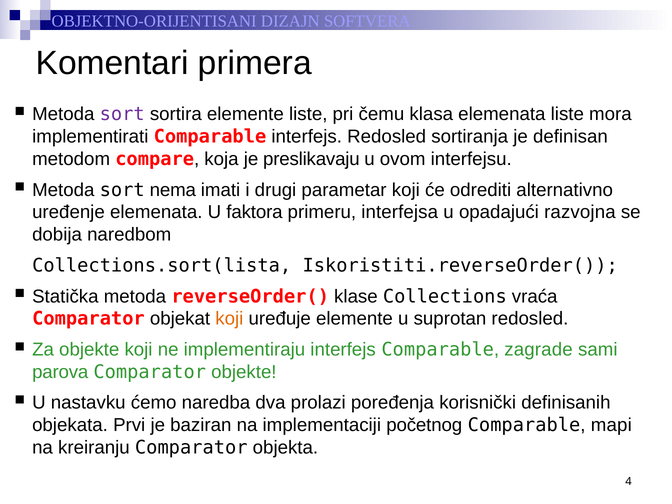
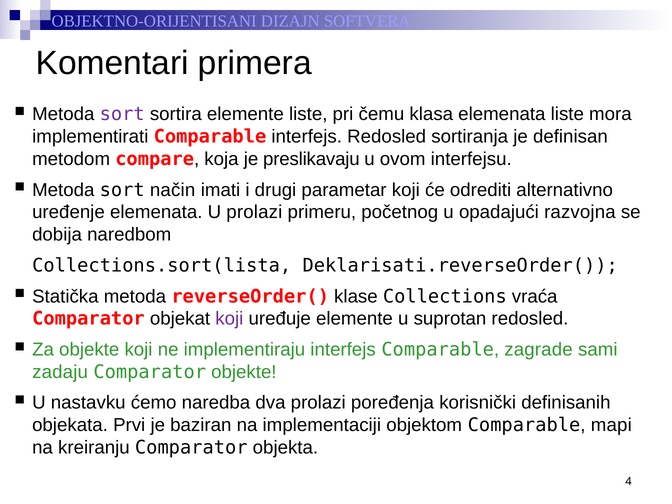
nema: nema -> način
U faktora: faktora -> prolazi
interfejsa: interfejsa -> početnog
Iskoristiti.reverseOrder(: Iskoristiti.reverseOrder( -> Deklarisati.reverseOrder(
koji at (229, 319) colour: orange -> purple
parova: parova -> zadaju
početnog: početnog -> objektom
